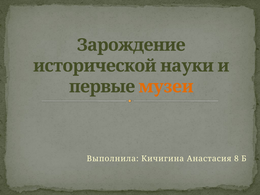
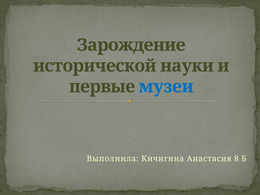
музеи colour: orange -> blue
